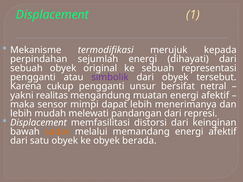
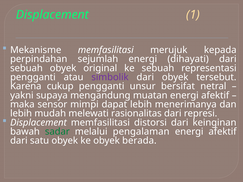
Mekanisme termodifikasi: termodifikasi -> memfasilitasi
realitas: realitas -> supaya
pandangan: pandangan -> rasionalitas
sadar colour: orange -> green
memandang: memandang -> pengalaman
